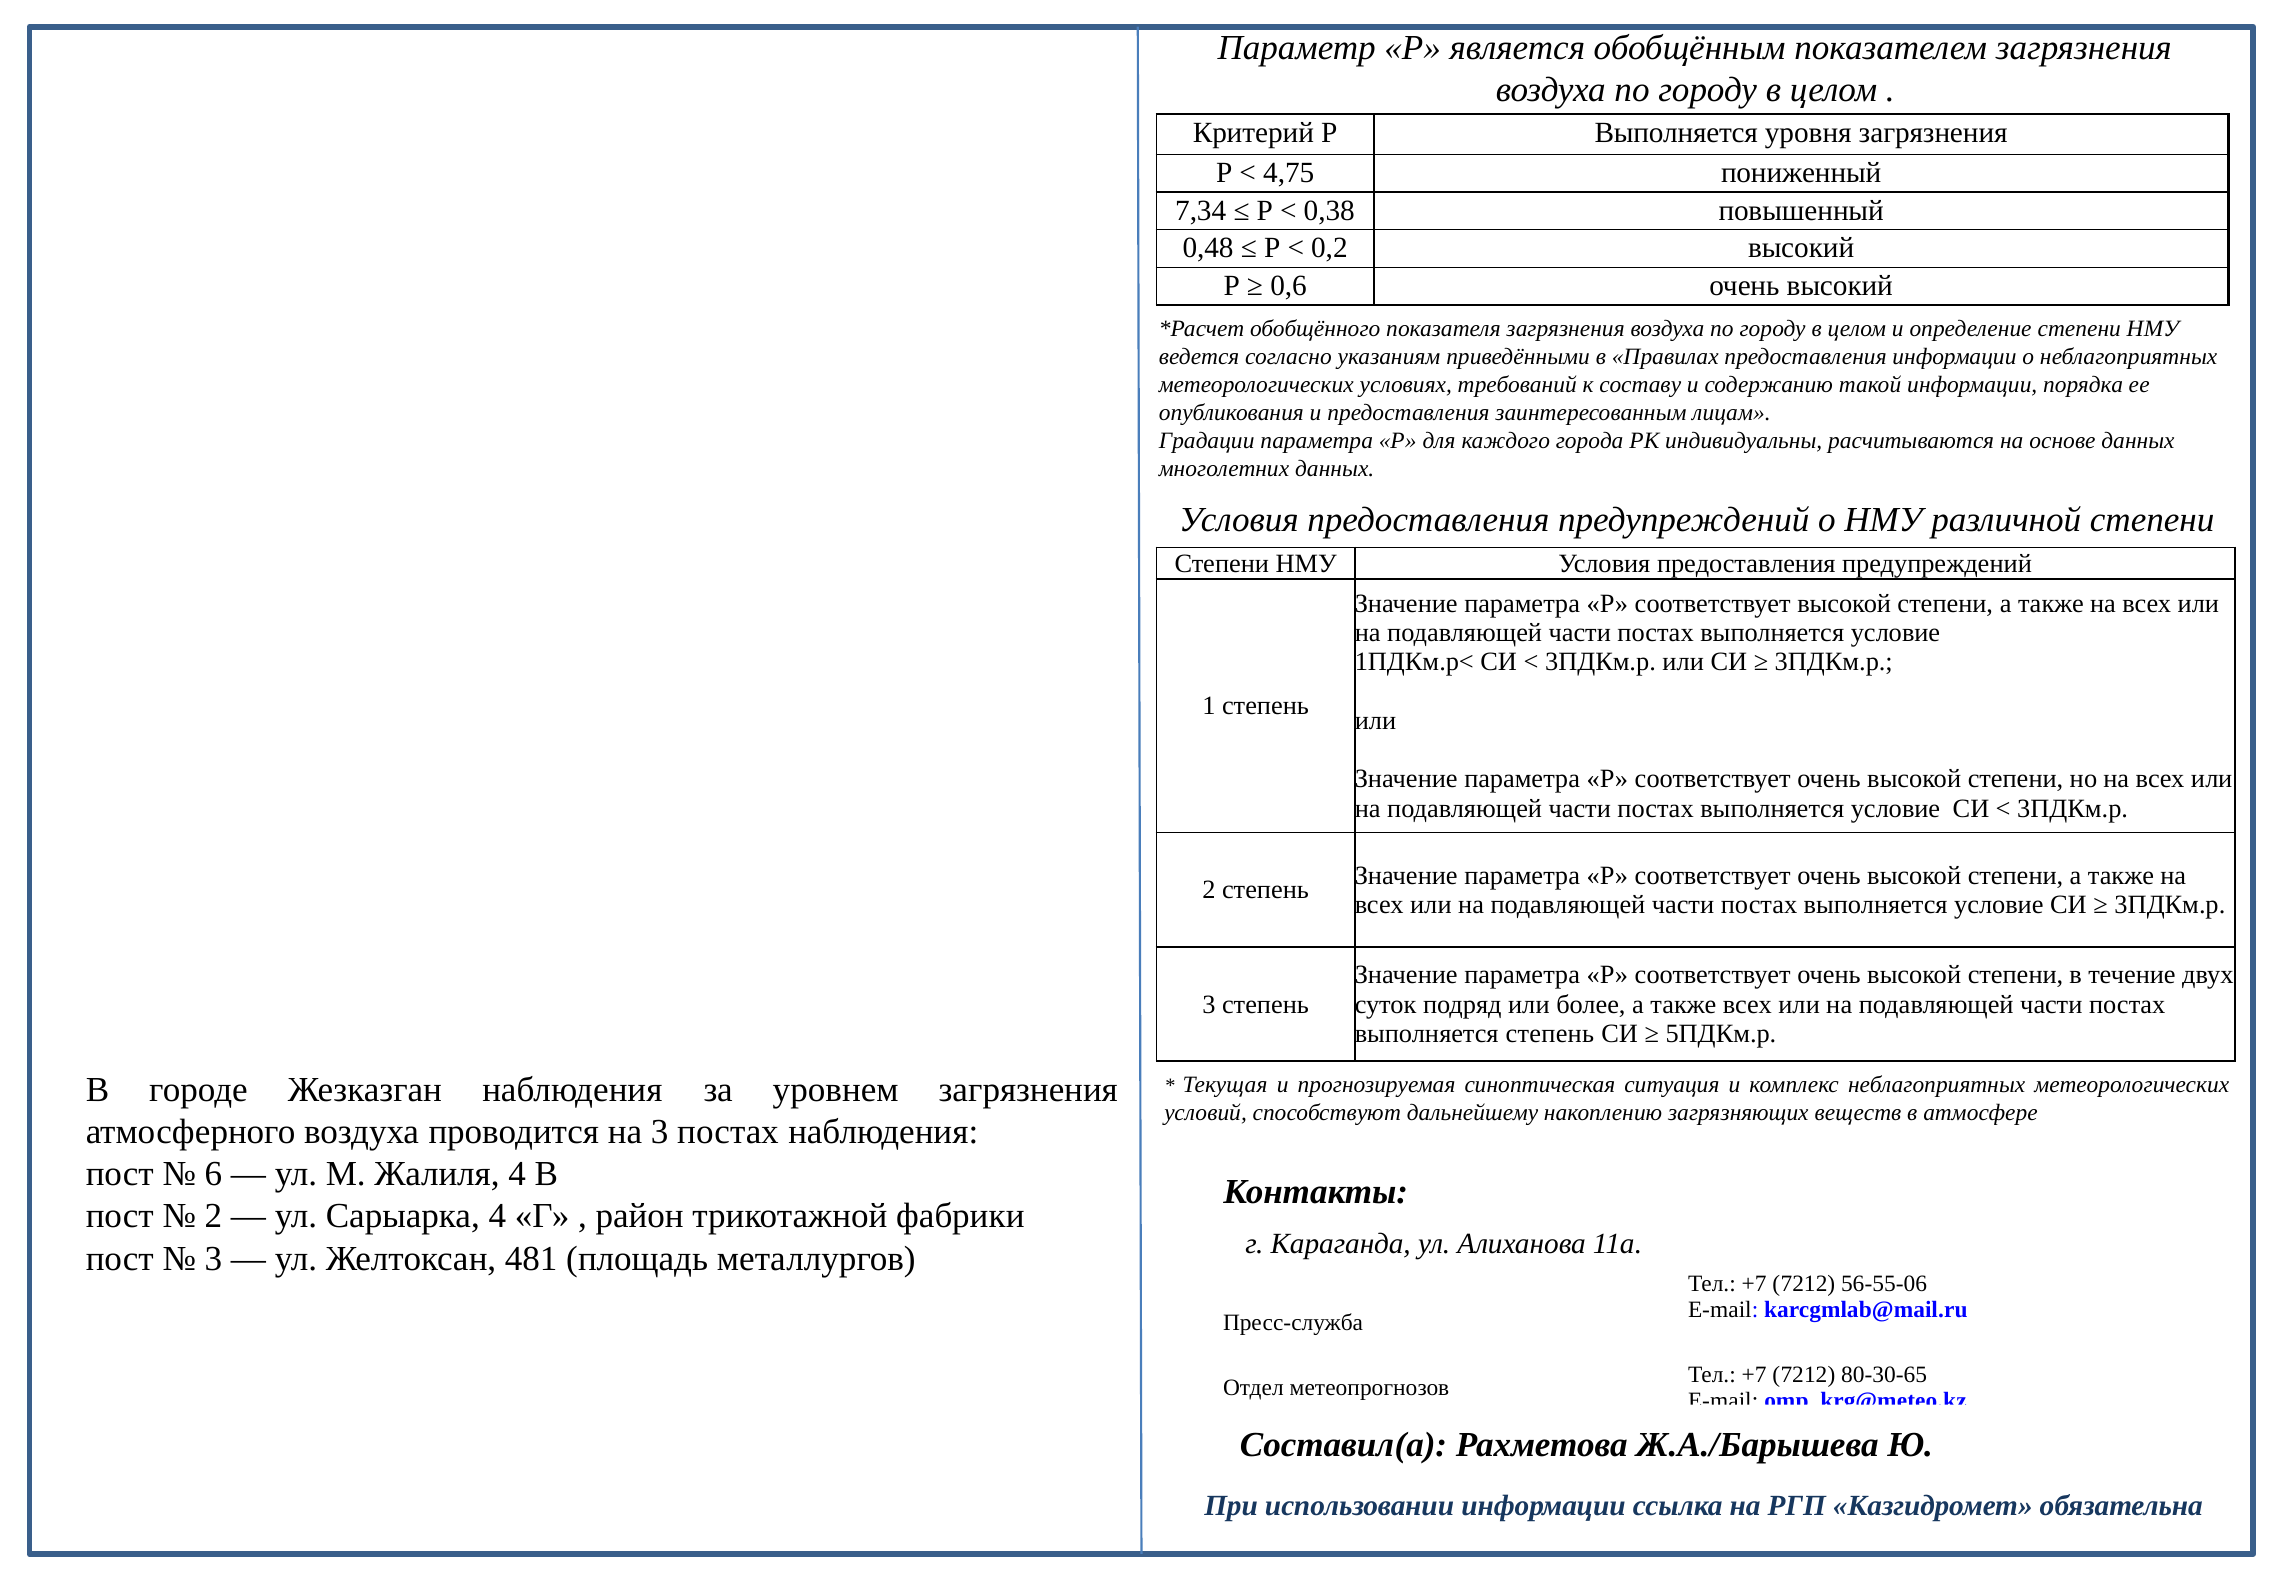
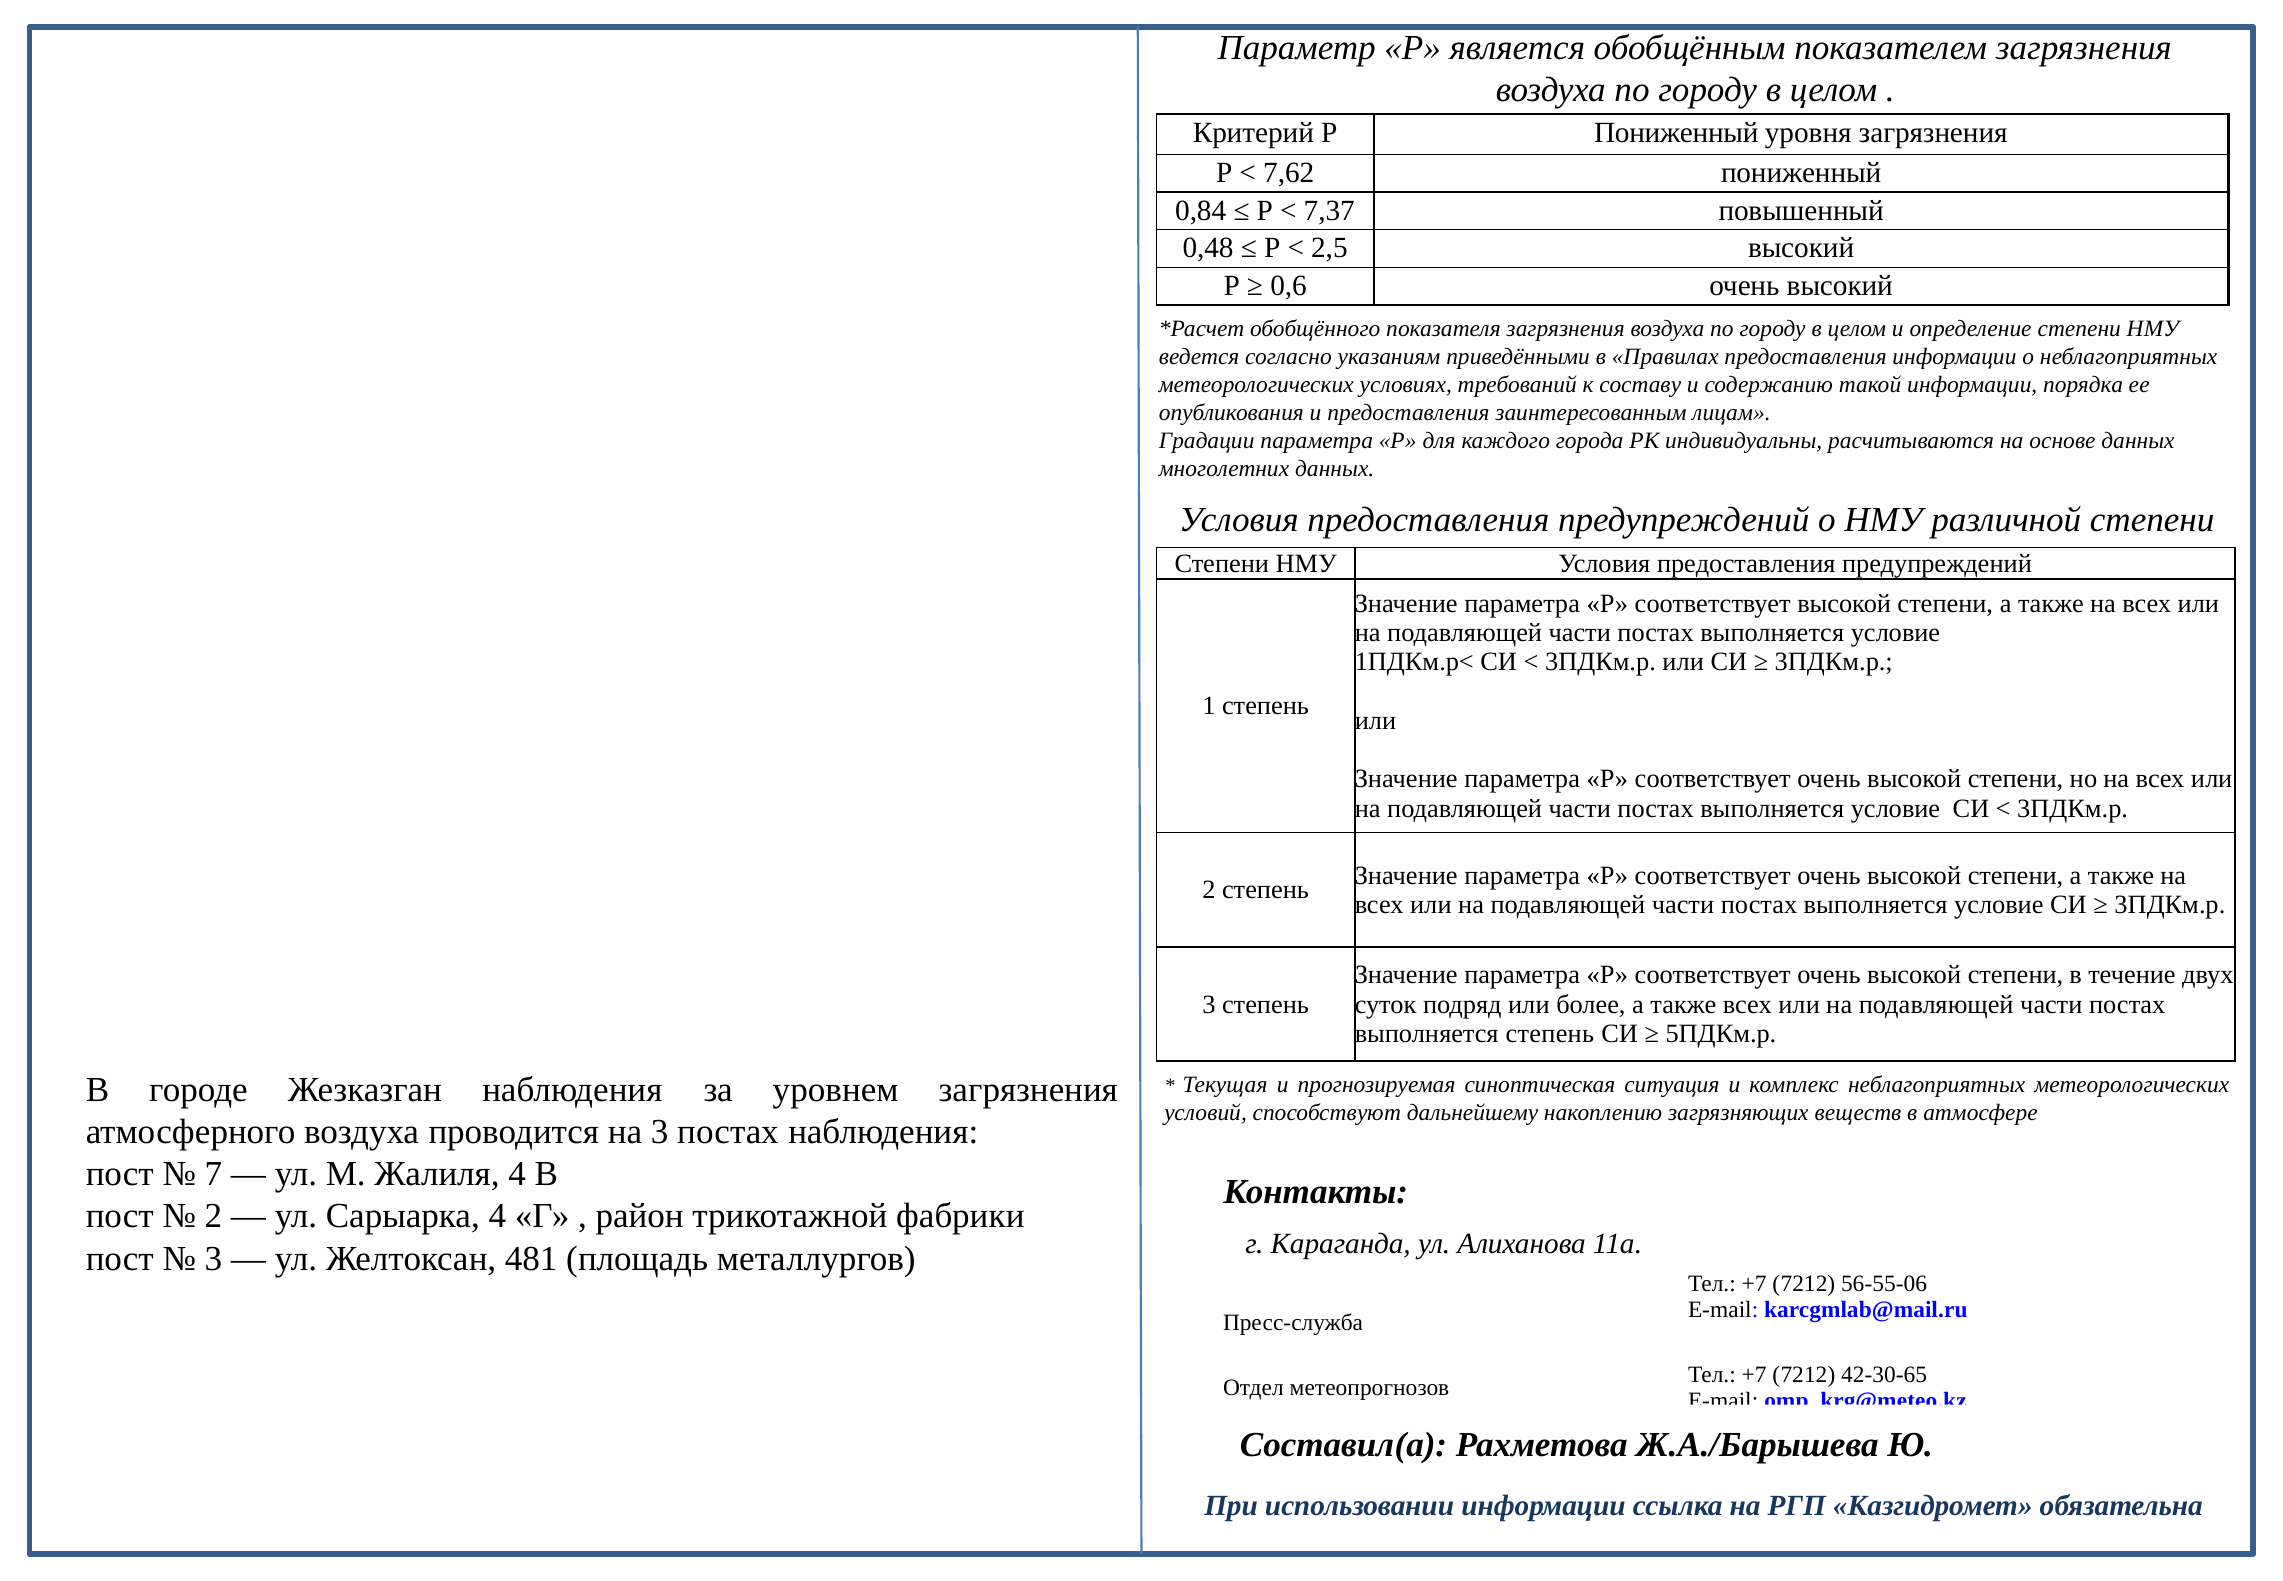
Р Выполняется: Выполняется -> Пониженный
4,75: 4,75 -> 7,62
7,34: 7,34 -> 0,84
0,38: 0,38 -> 7,37
0,2: 0,2 -> 2,5
6: 6 -> 7
80-30-65: 80-30-65 -> 42-30-65
